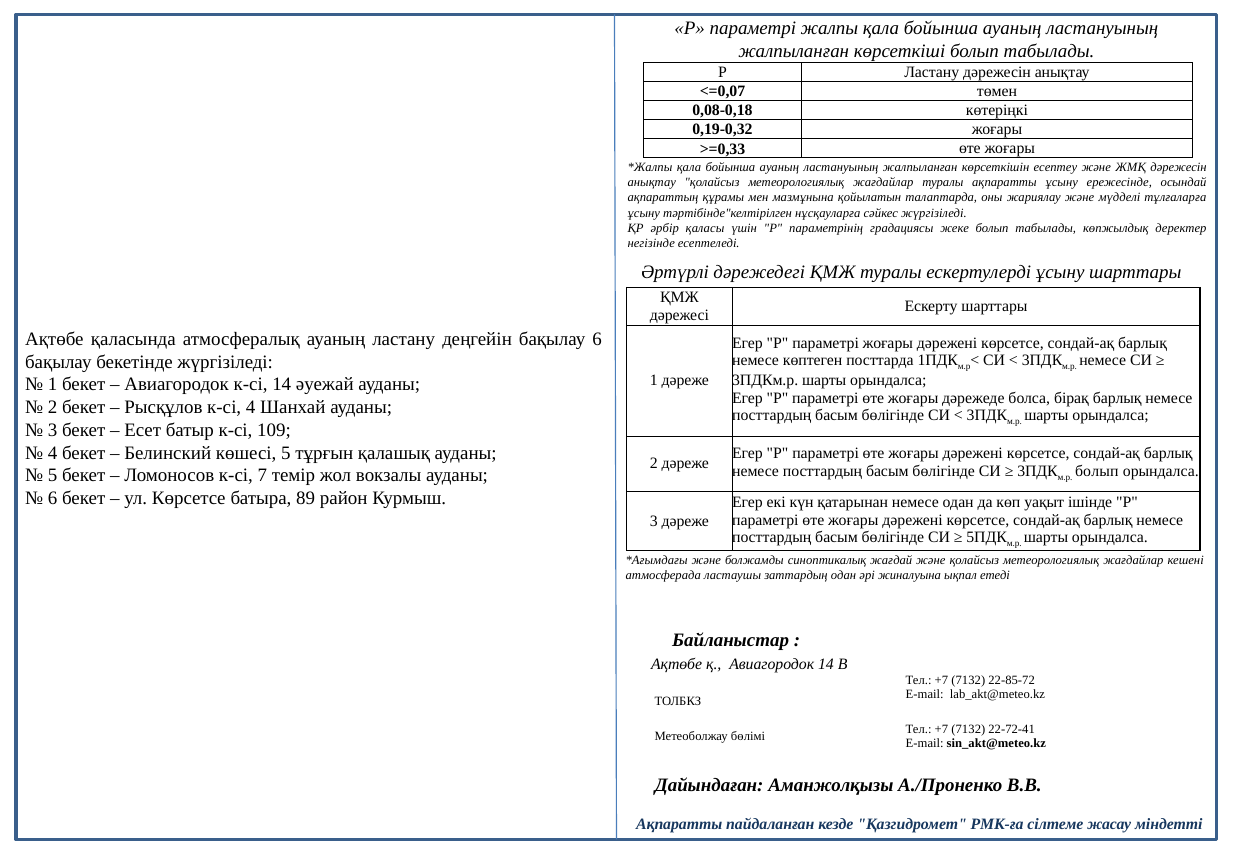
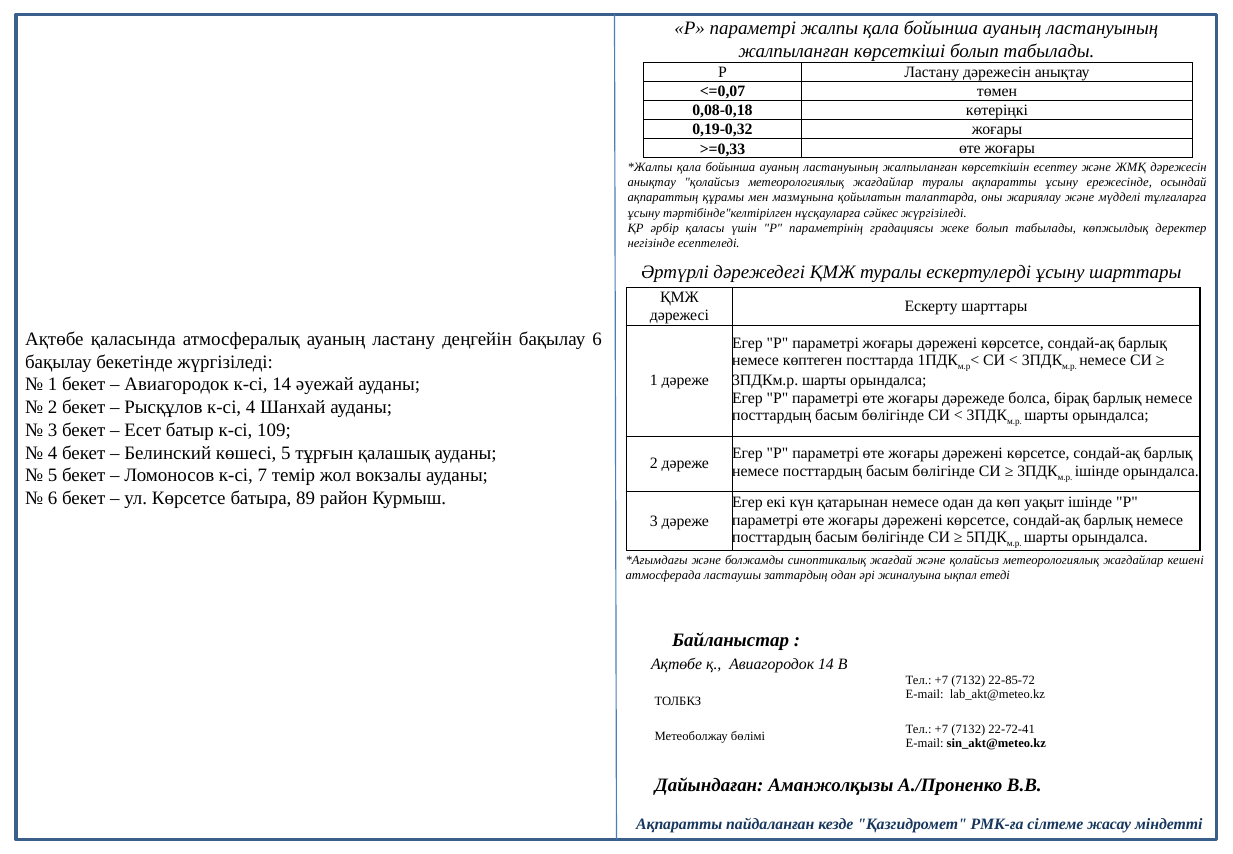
болып at (1097, 471): болып -> ішінде
